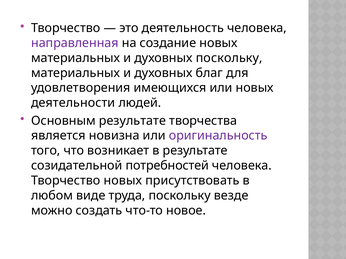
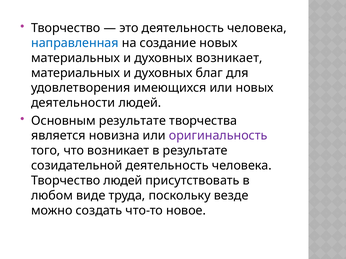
направленная colour: purple -> blue
духовных поскольку: поскольку -> возникает
созидательной потребностей: потребностей -> деятельность
Творчество новых: новых -> людей
